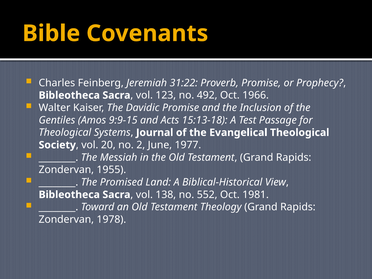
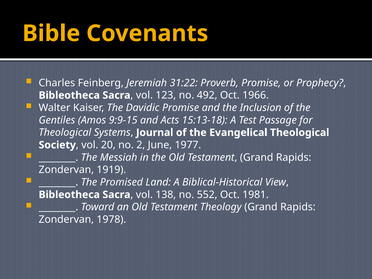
1955: 1955 -> 1919
